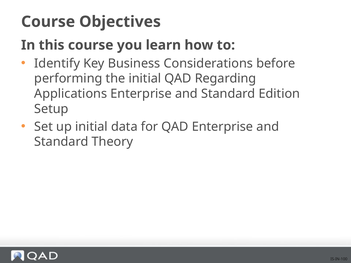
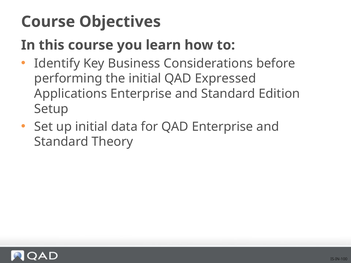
Regarding: Regarding -> Expressed
